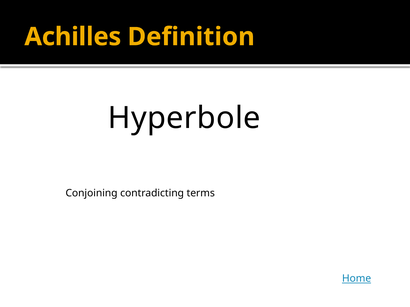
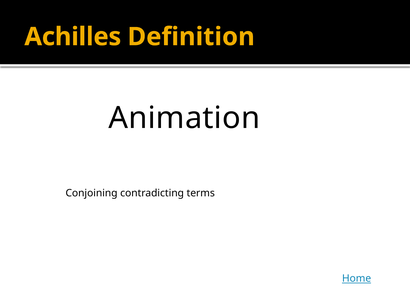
Hyperbole: Hyperbole -> Animation
